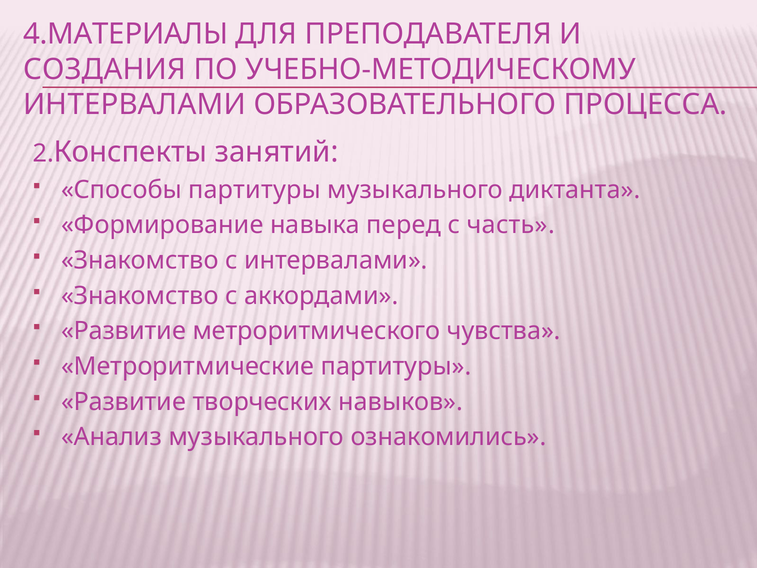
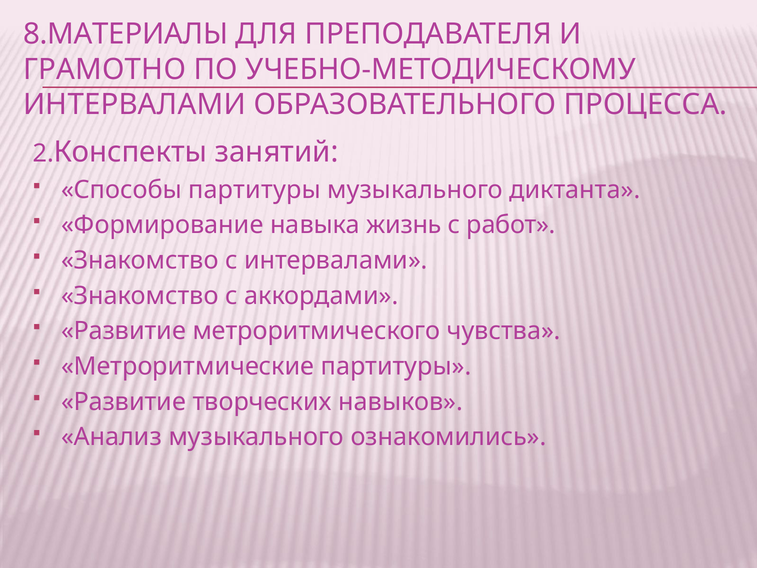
4.МАТЕРИАЛЫ: 4.МАТЕРИАЛЫ -> 8.МАТЕРИАЛЫ
СОЗДАНИЯ: СОЗДАНИЯ -> ГРАМОТНО
перед: перед -> жизнь
часть: часть -> работ
